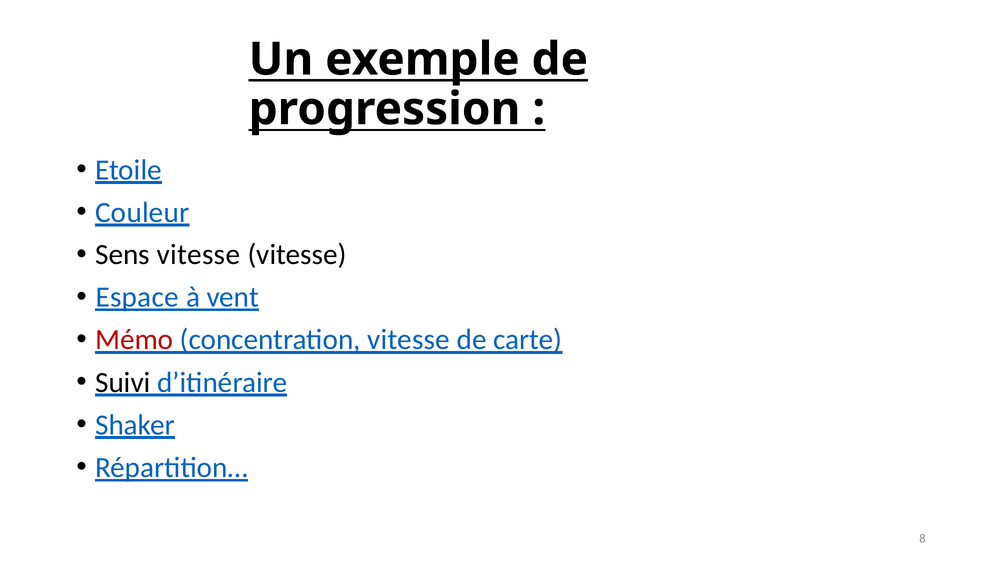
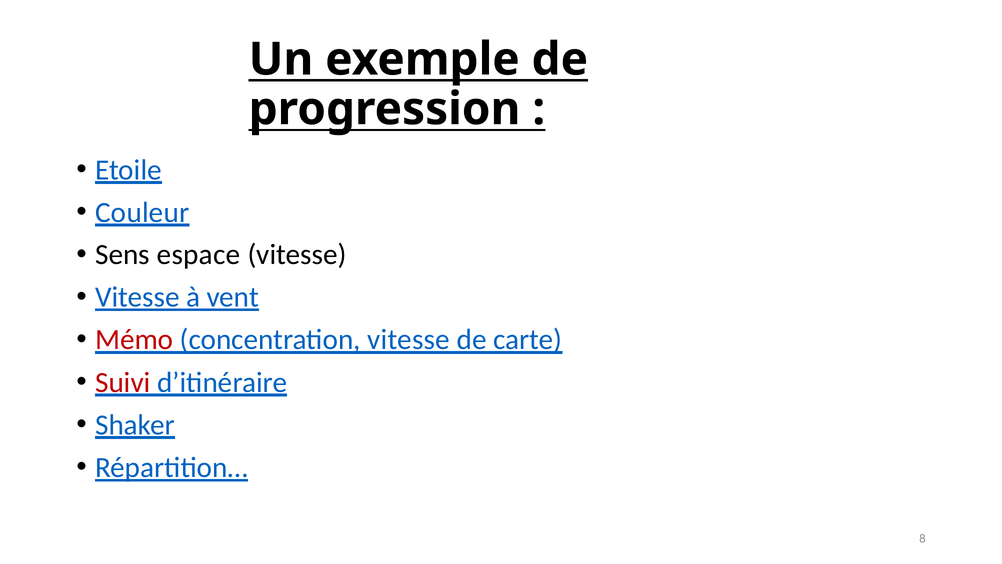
Sens vitesse: vitesse -> espace
Espace at (137, 297): Espace -> Vitesse
Suivi colour: black -> red
